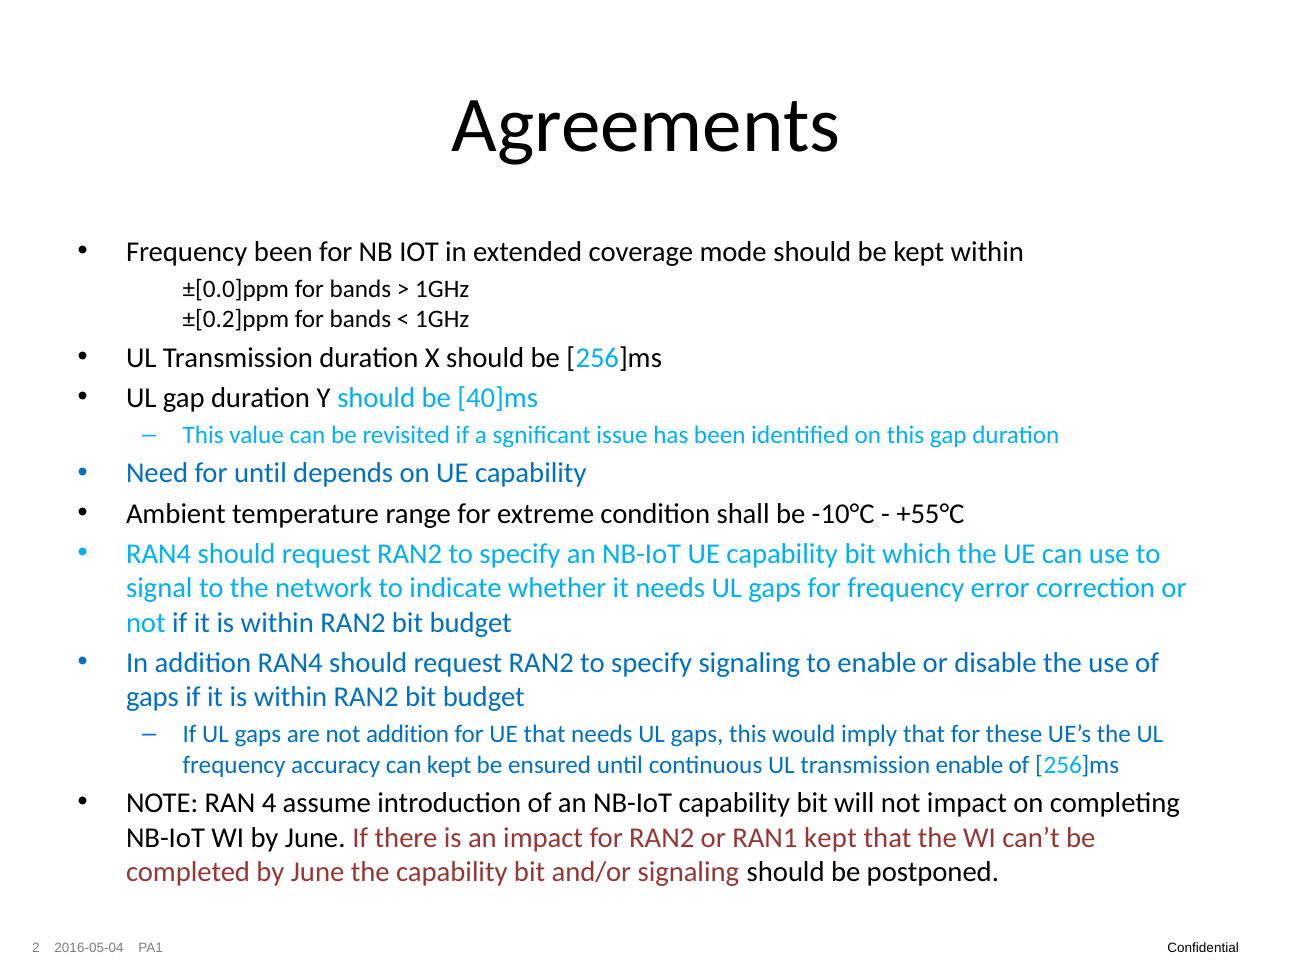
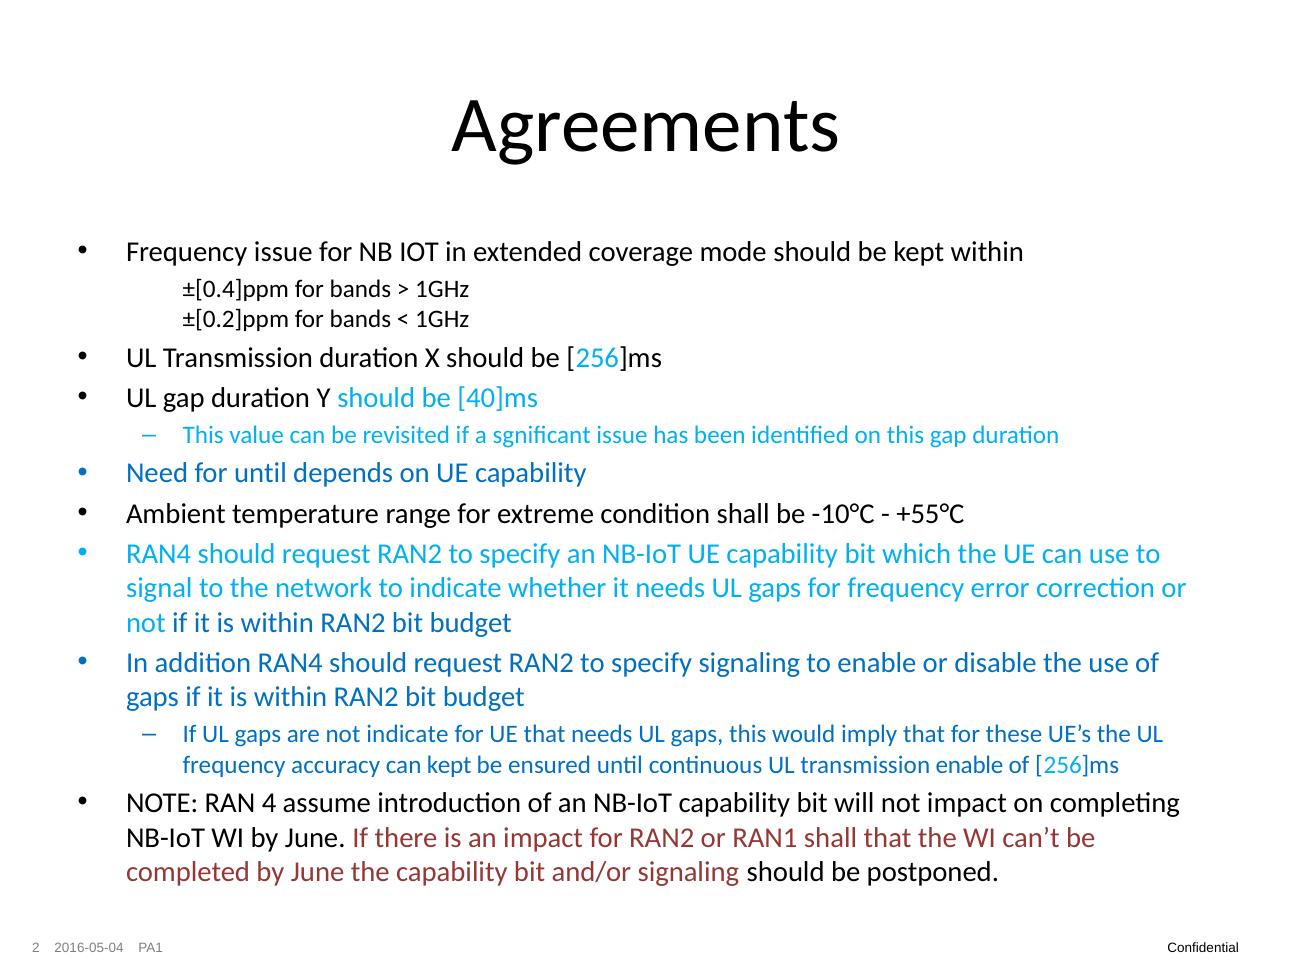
Frequency been: been -> issue
±[0.0]ppm: ±[0.0]ppm -> ±[0.4]ppm
not addition: addition -> indicate
RAN1 kept: kept -> shall
